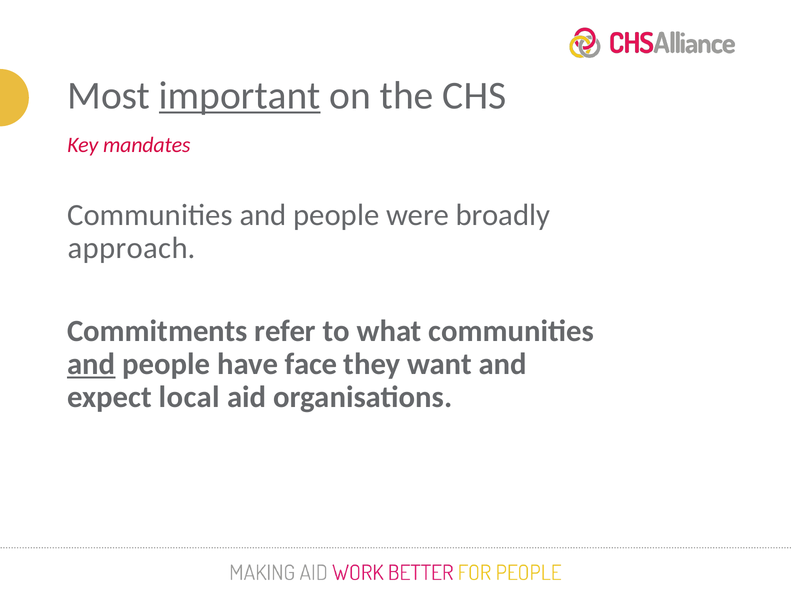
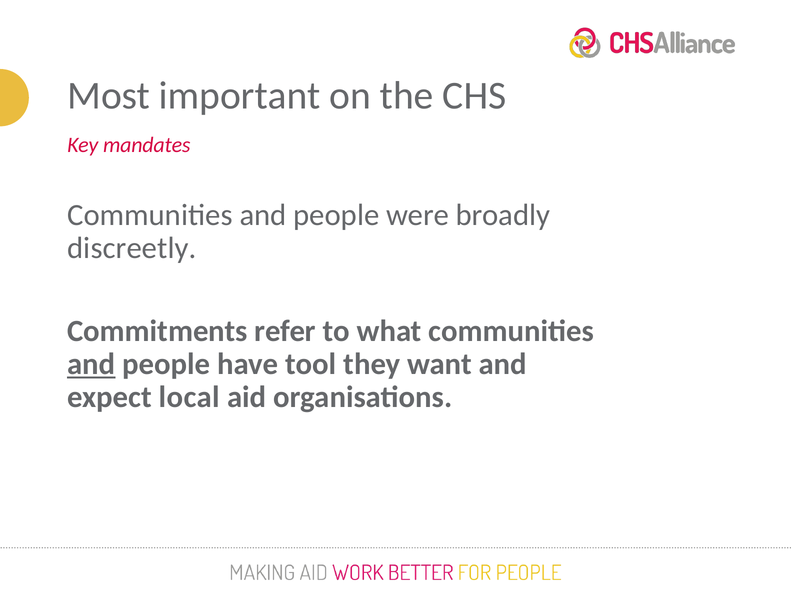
important underline: present -> none
approach: approach -> discreetly
face: face -> tool
